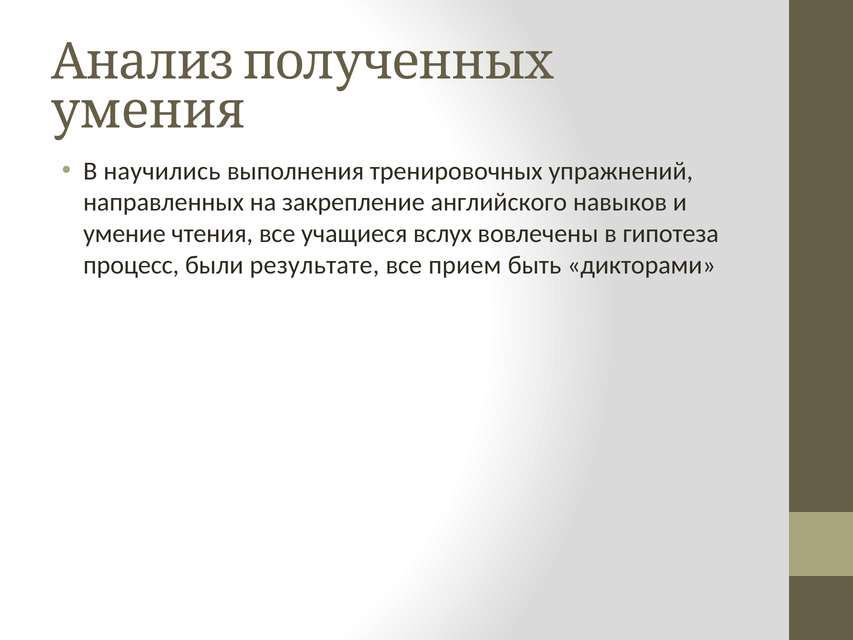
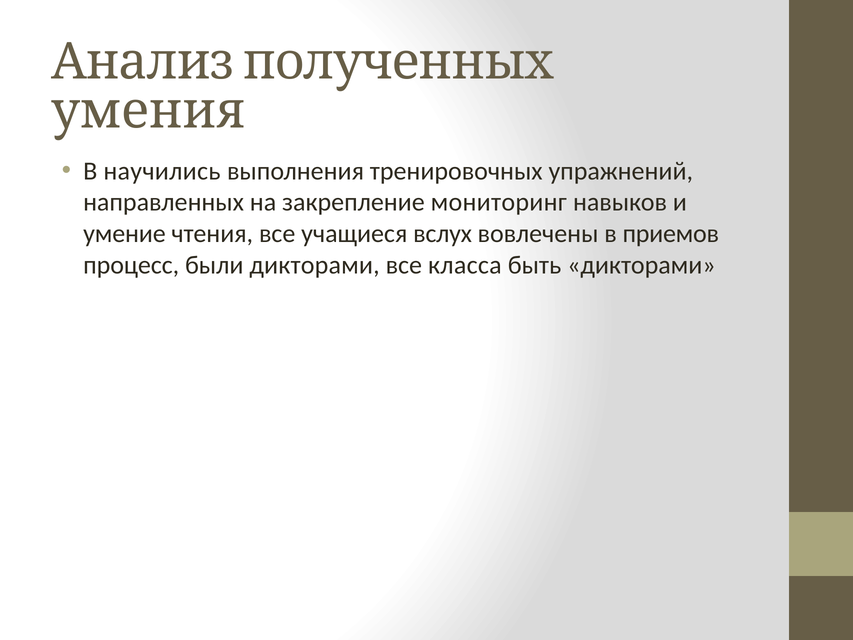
английского: английского -> мониторинг
гипотеза: гипотеза -> приемов
были результате: результате -> дикторами
прием: прием -> класса
